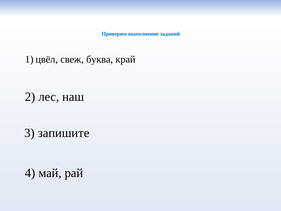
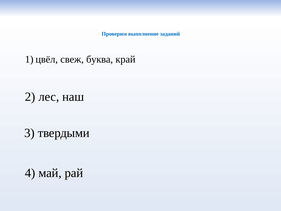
запишите: запишите -> твердыми
